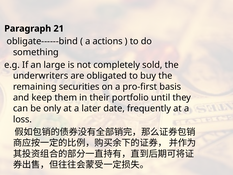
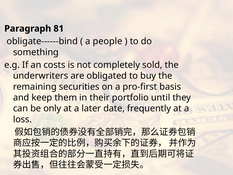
21: 21 -> 81
actions: actions -> people
large: large -> costs
